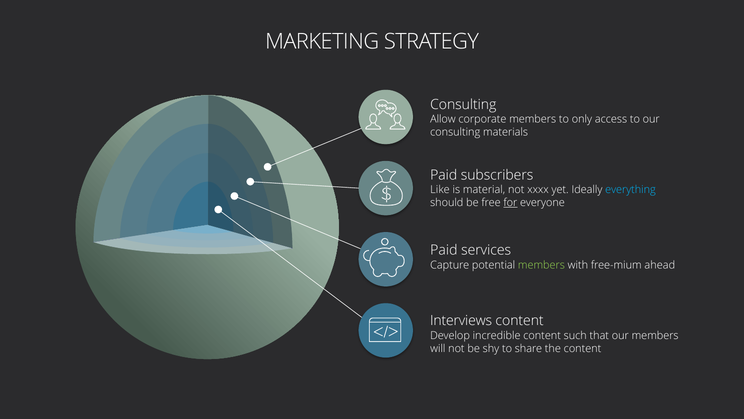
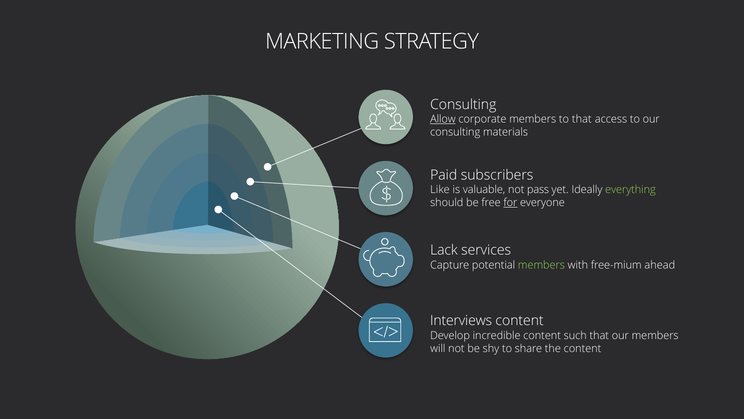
Allow underline: none -> present
to only: only -> that
material: material -> valuable
xxxx: xxxx -> pass
everything colour: light blue -> light green
Paid at (444, 250): Paid -> Lack
